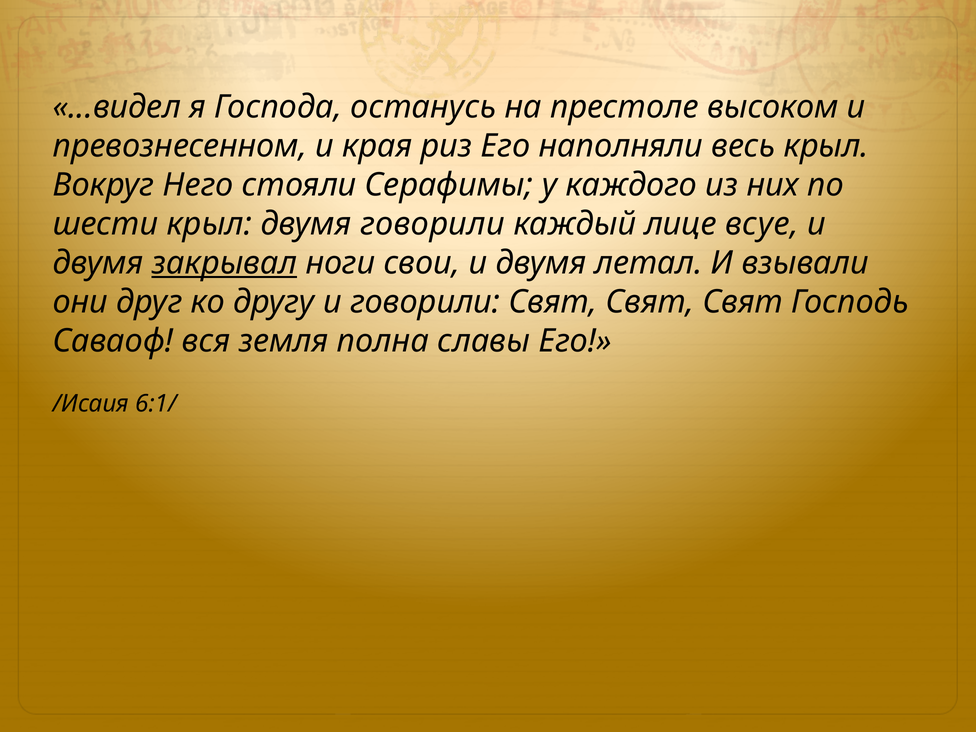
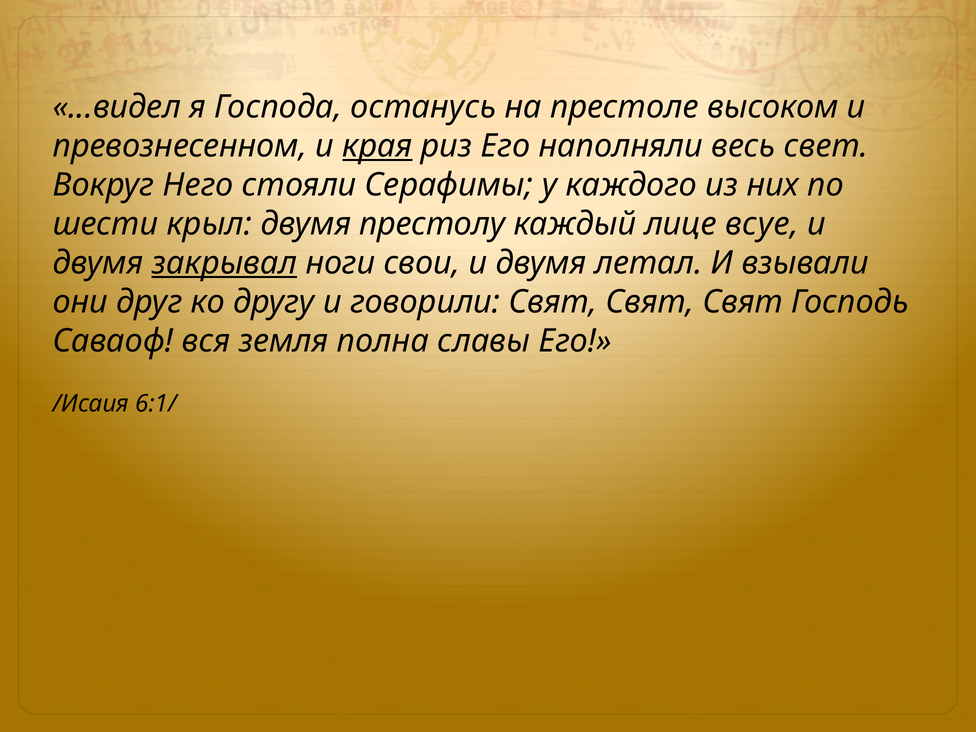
края underline: none -> present
весь крыл: крыл -> свет
двумя говорили: говорили -> престолу
